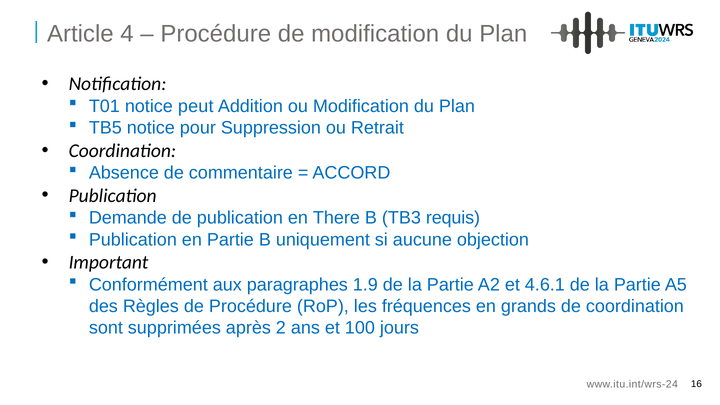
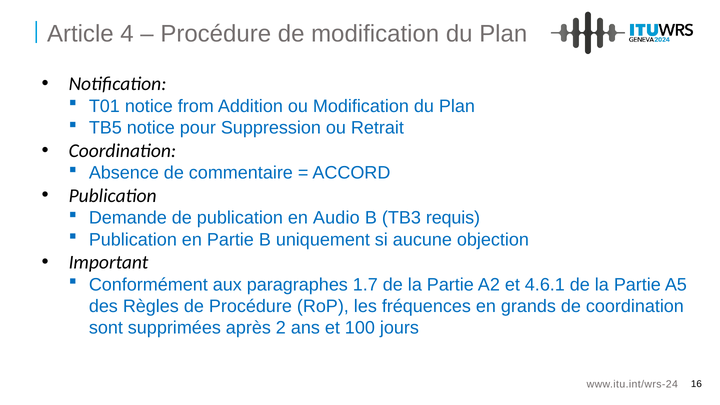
peut: peut -> from
There: There -> Audio
1.9: 1.9 -> 1.7
